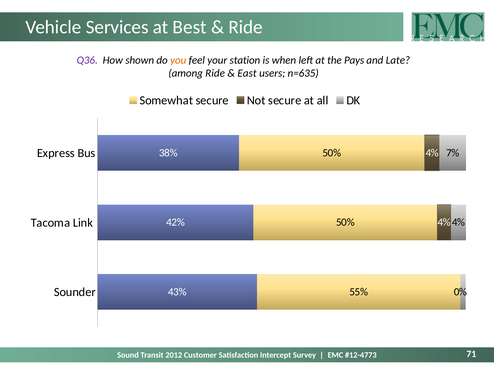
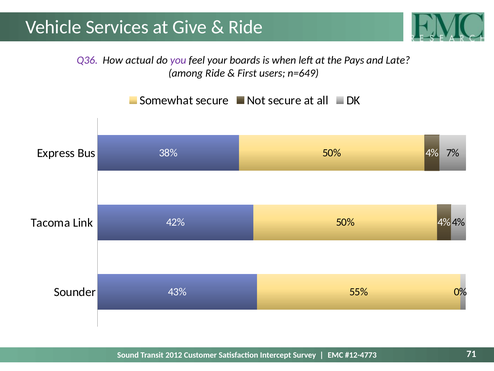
Best: Best -> Give
shown: shown -> actual
you colour: orange -> purple
station: station -> boards
East: East -> First
n=635: n=635 -> n=649
